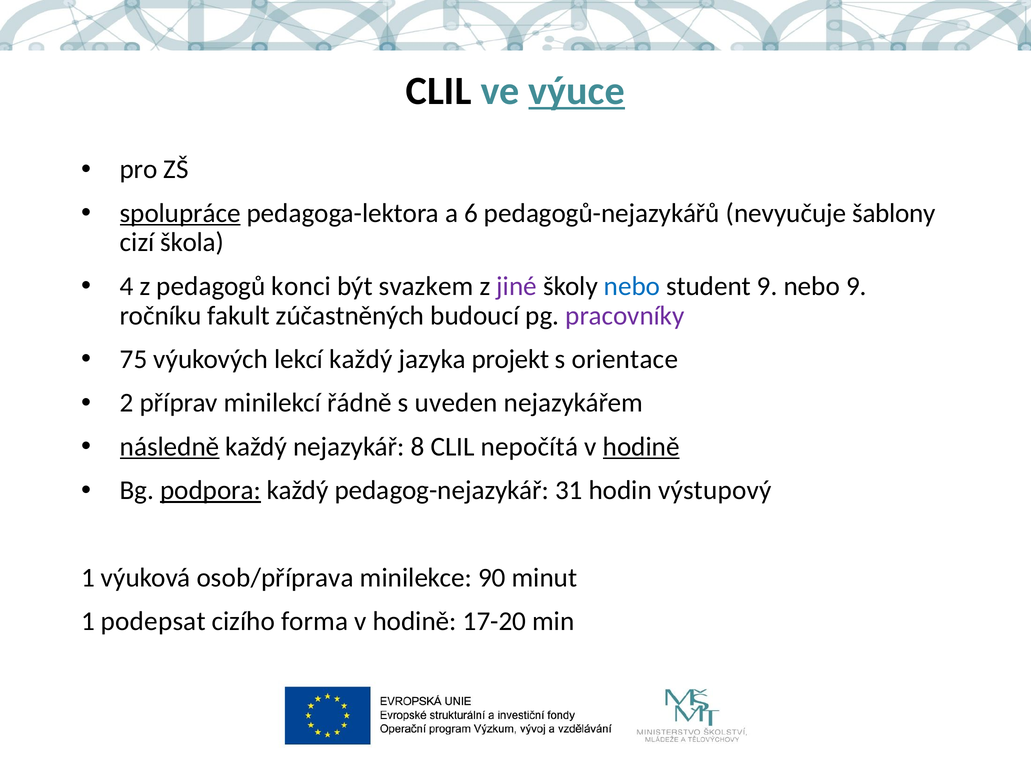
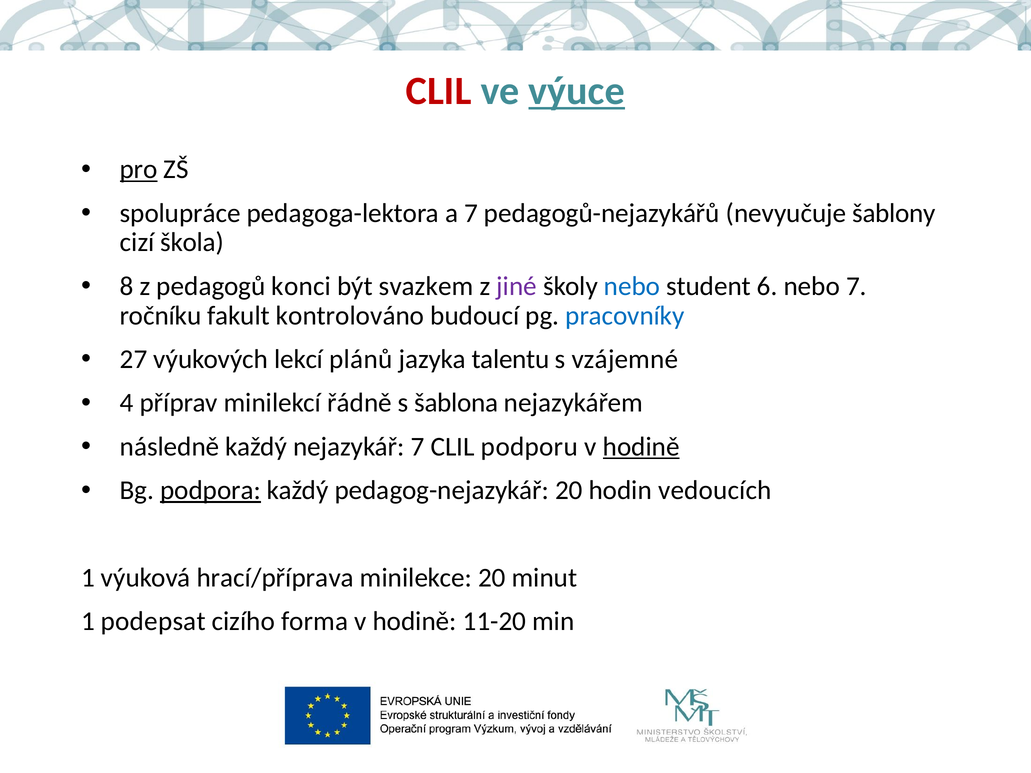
CLIL at (439, 91) colour: black -> red
pro underline: none -> present
spolupráce underline: present -> none
a 6: 6 -> 7
4: 4 -> 8
student 9: 9 -> 6
nebo 9: 9 -> 7
zúčastněných: zúčastněných -> kontrolováno
pracovníky colour: purple -> blue
75: 75 -> 27
lekcí každý: každý -> plánů
projekt: projekt -> talentu
orientace: orientace -> vzájemné
2: 2 -> 4
uveden: uveden -> šablona
následně underline: present -> none
nejazykář 8: 8 -> 7
nepočítá: nepočítá -> podporu
pedagog-nejazykář 31: 31 -> 20
výstupový: výstupový -> vedoucích
osob/příprava: osob/příprava -> hrací/příprava
minilekce 90: 90 -> 20
17-20: 17-20 -> 11-20
